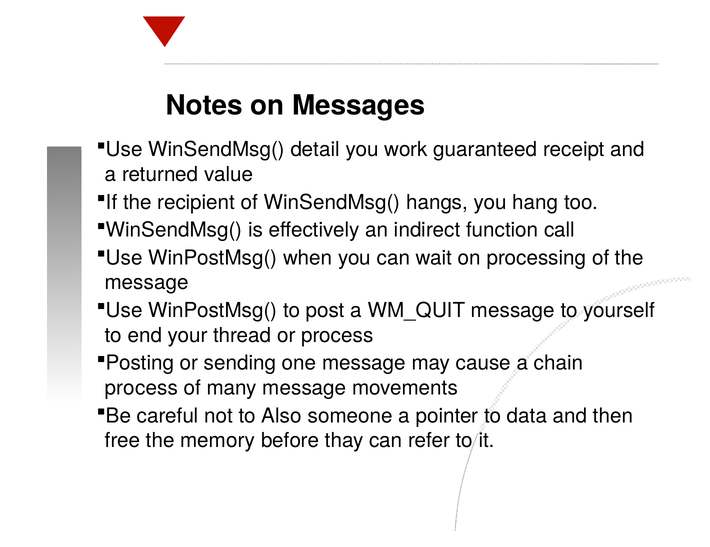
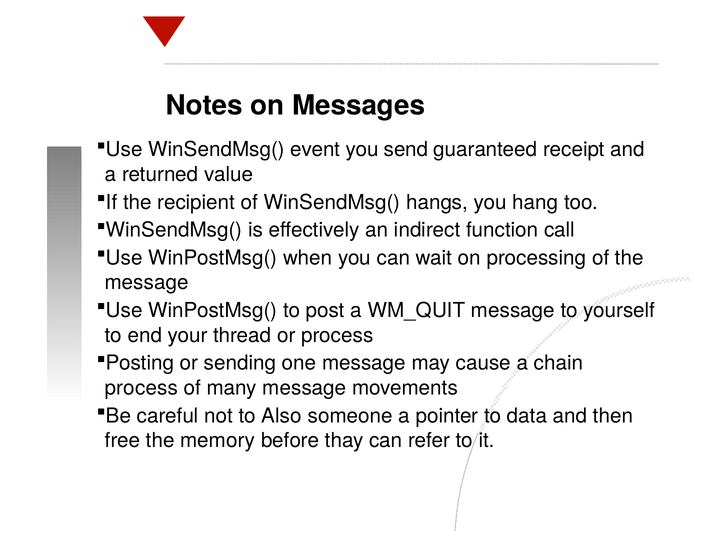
detail: detail -> event
work: work -> send
